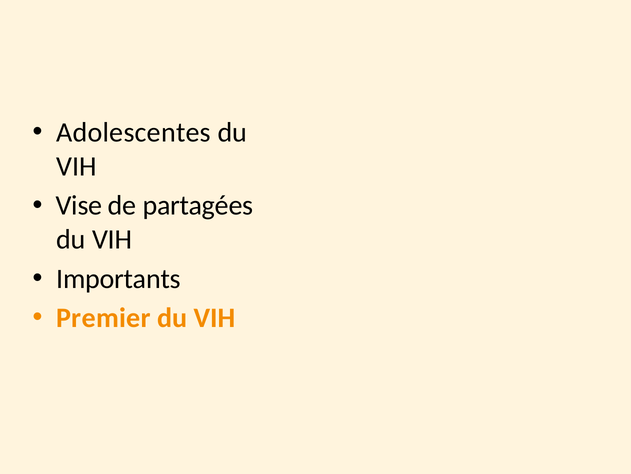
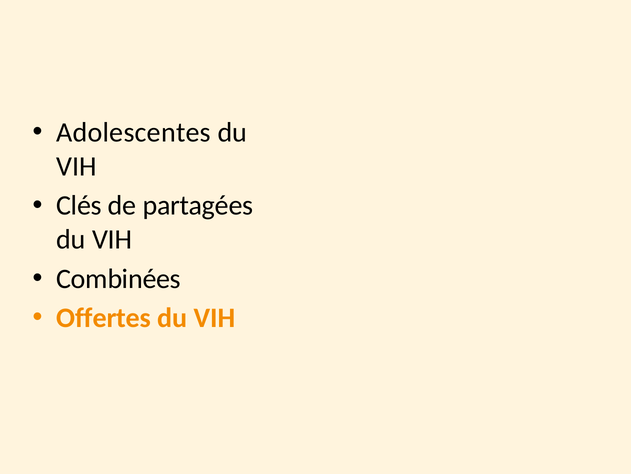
Vise: Vise -> Clés
Importants: Importants -> Combinées
Premier: Premier -> Offertes
